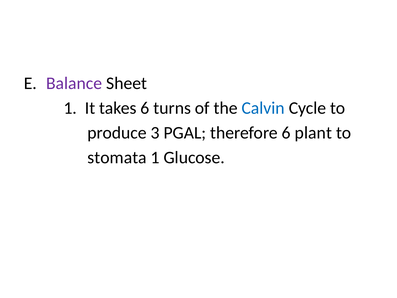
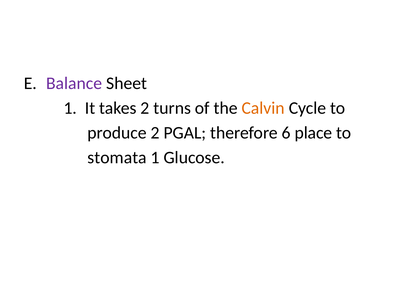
takes 6: 6 -> 2
Calvin colour: blue -> orange
produce 3: 3 -> 2
plant: plant -> place
